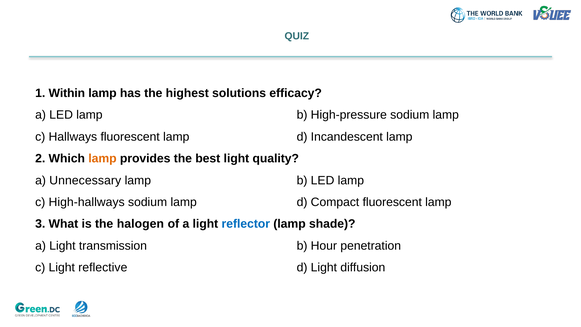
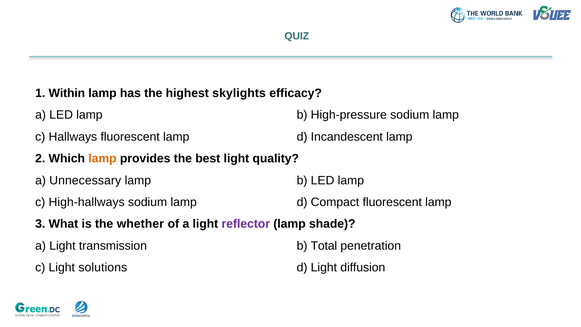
solutions: solutions -> skylights
halogen: halogen -> whether
reflector colour: blue -> purple
Hour: Hour -> Total
reflective: reflective -> solutions
